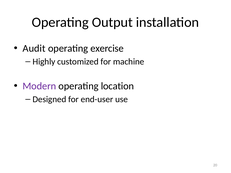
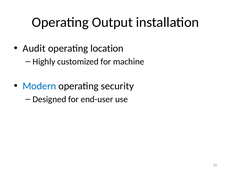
exercise: exercise -> location
Modern colour: purple -> blue
location: location -> security
